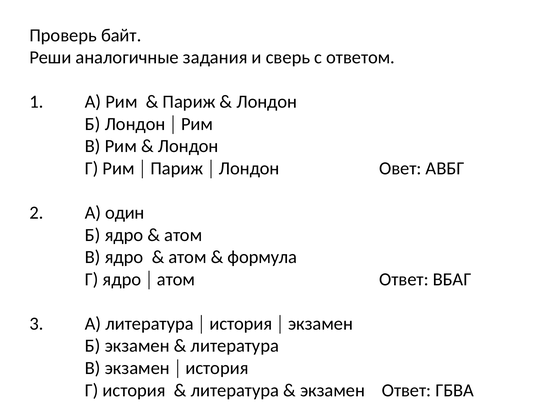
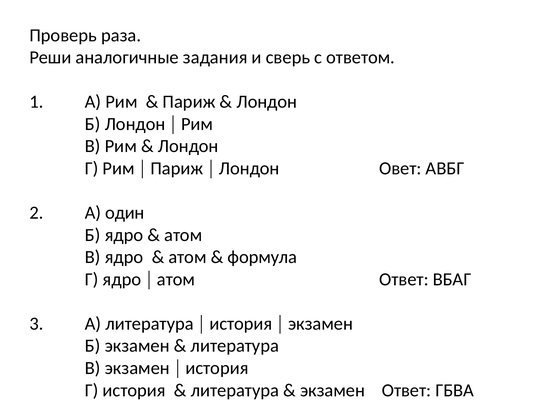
байт: байт -> раза
